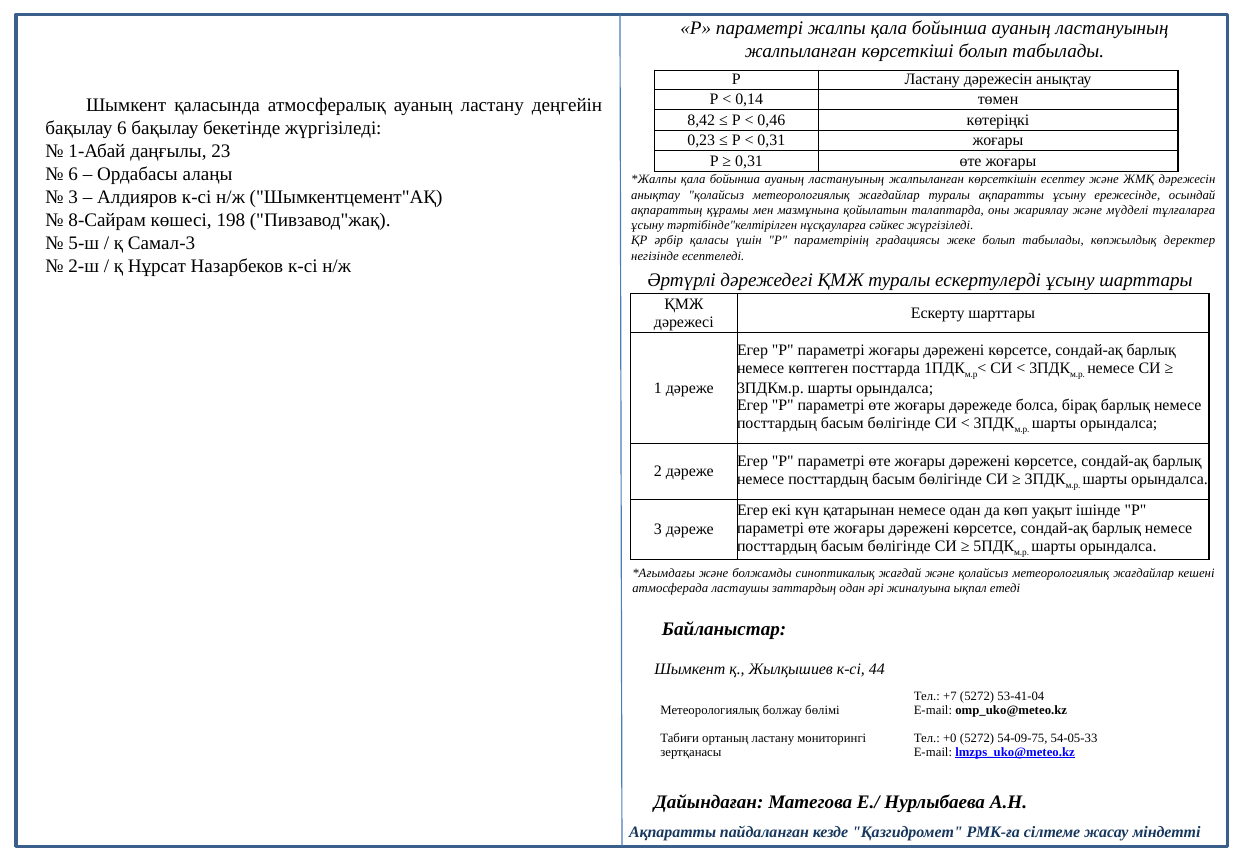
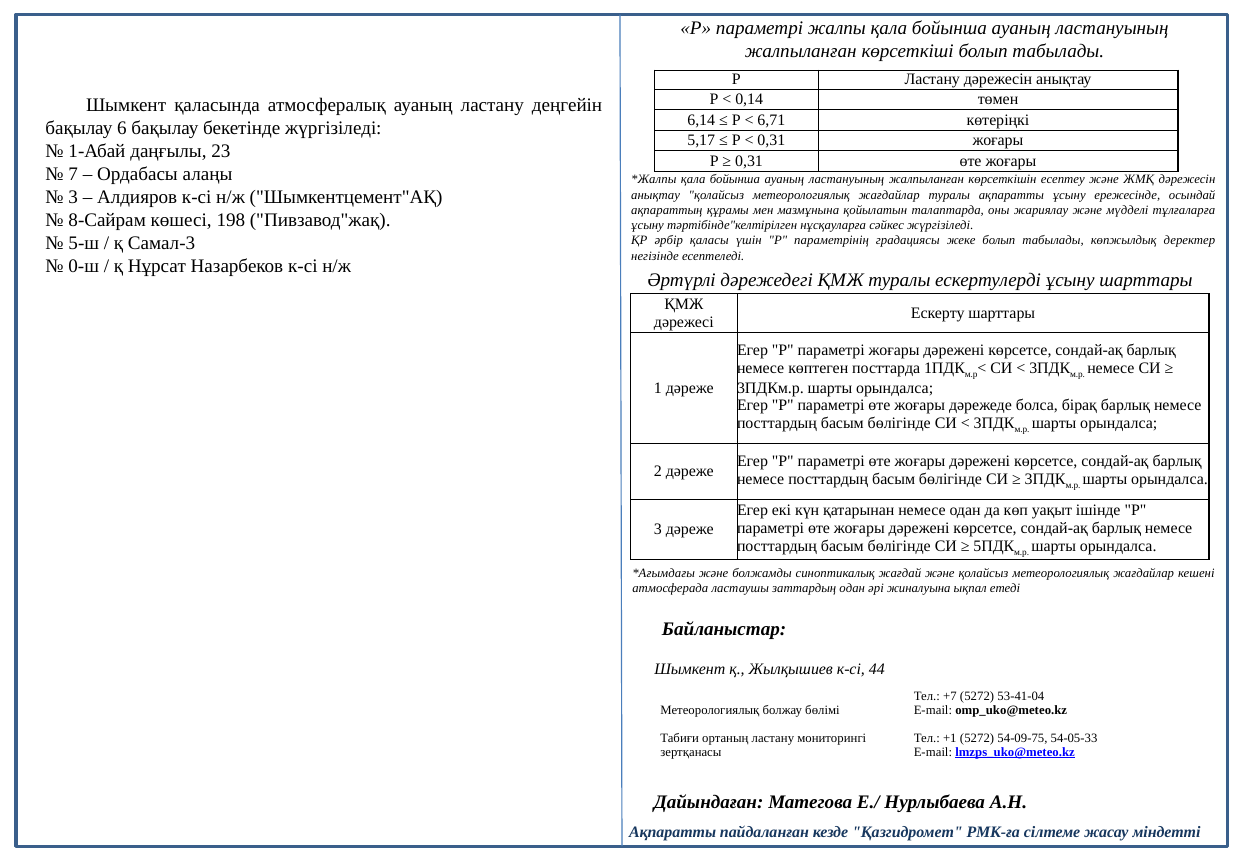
8,42: 8,42 -> 6,14
0,46: 0,46 -> 6,71
0,23: 0,23 -> 5,17
6 at (73, 174): 6 -> 7
2-ш: 2-ш -> 0-ш
+0: +0 -> +1
